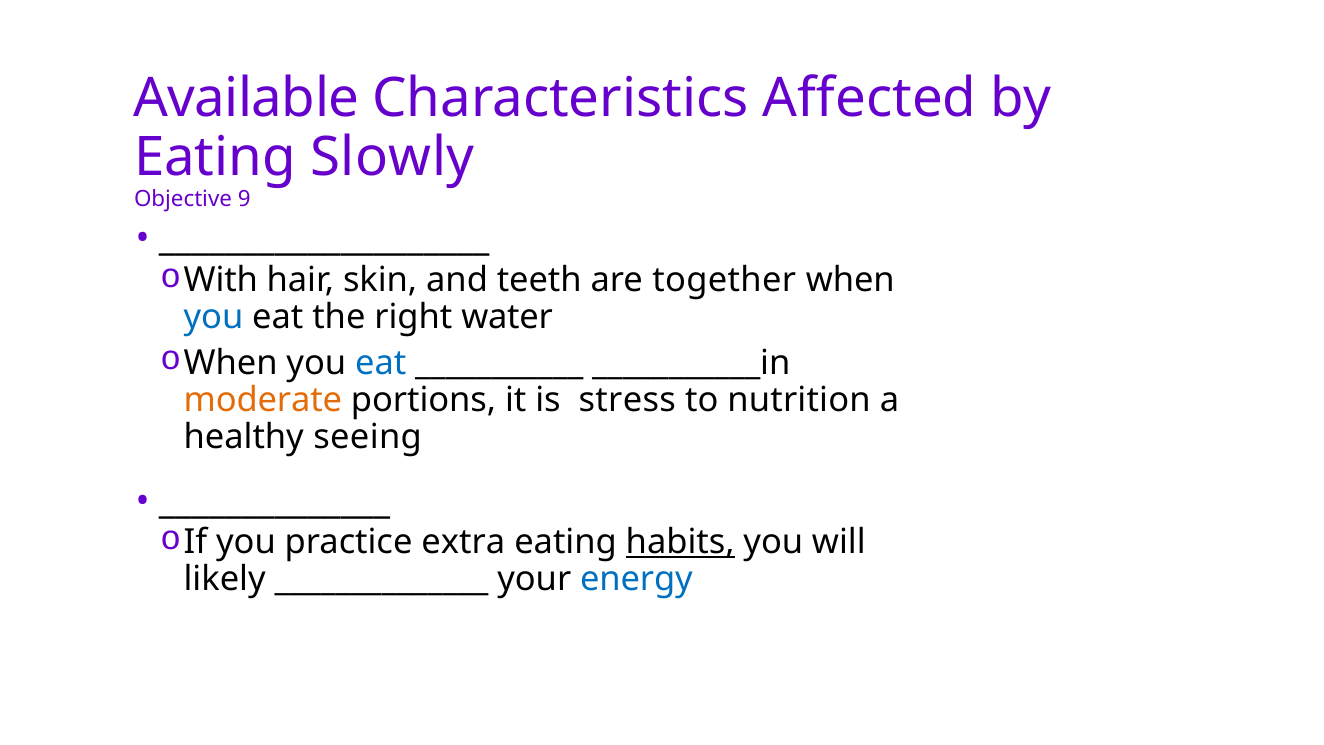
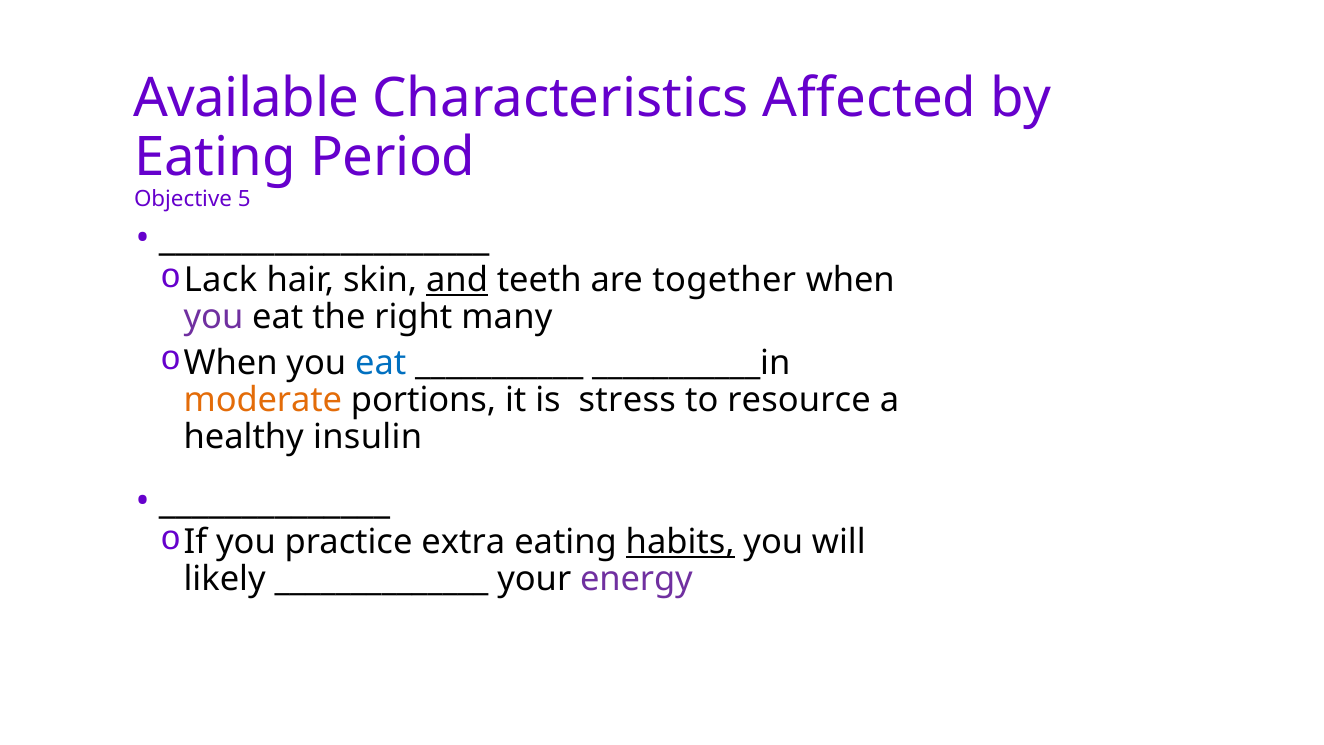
Slowly: Slowly -> Period
9: 9 -> 5
With: With -> Lack
and underline: none -> present
you at (214, 317) colour: blue -> purple
water: water -> many
nutrition: nutrition -> resource
seeing: seeing -> insulin
energy colour: blue -> purple
